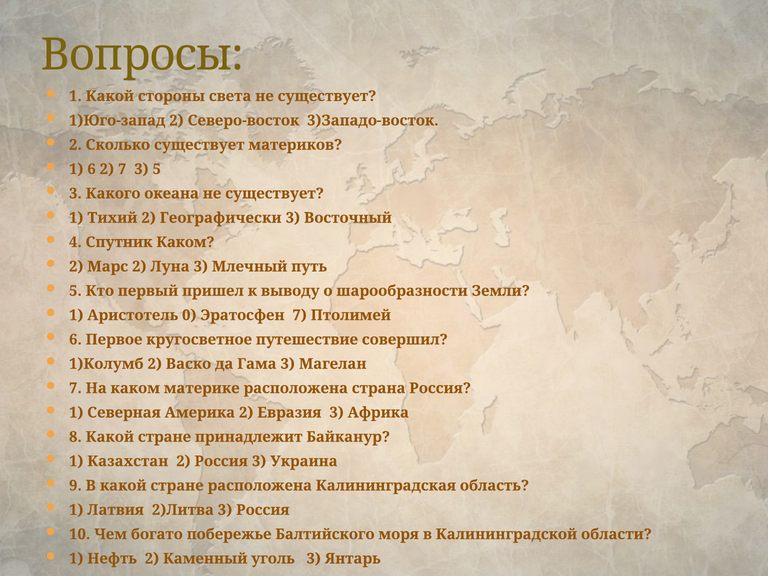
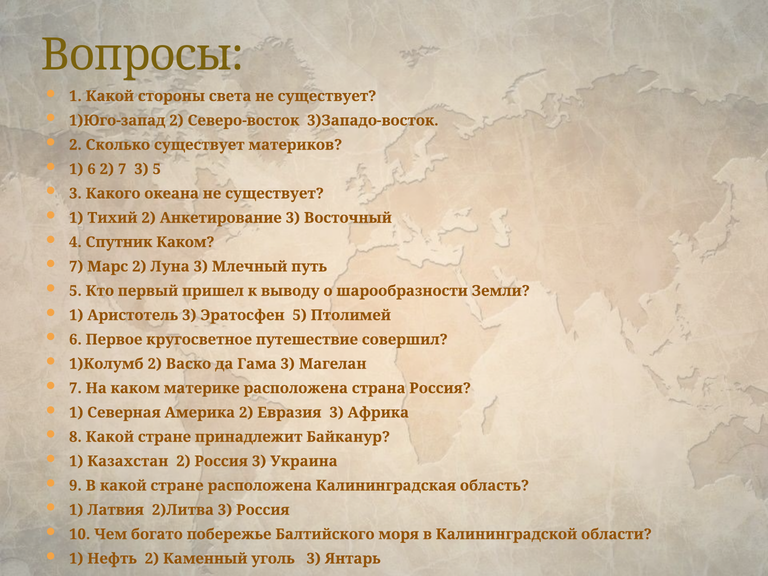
Географически: Географически -> Анкетирование
2 at (76, 267): 2 -> 7
Аристотель 0: 0 -> 3
Эратосфен 7: 7 -> 5
